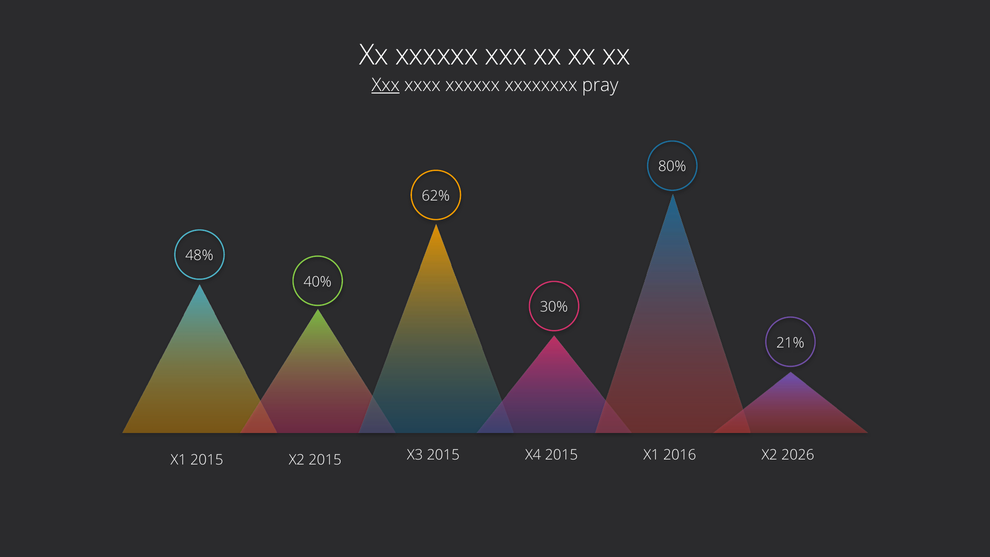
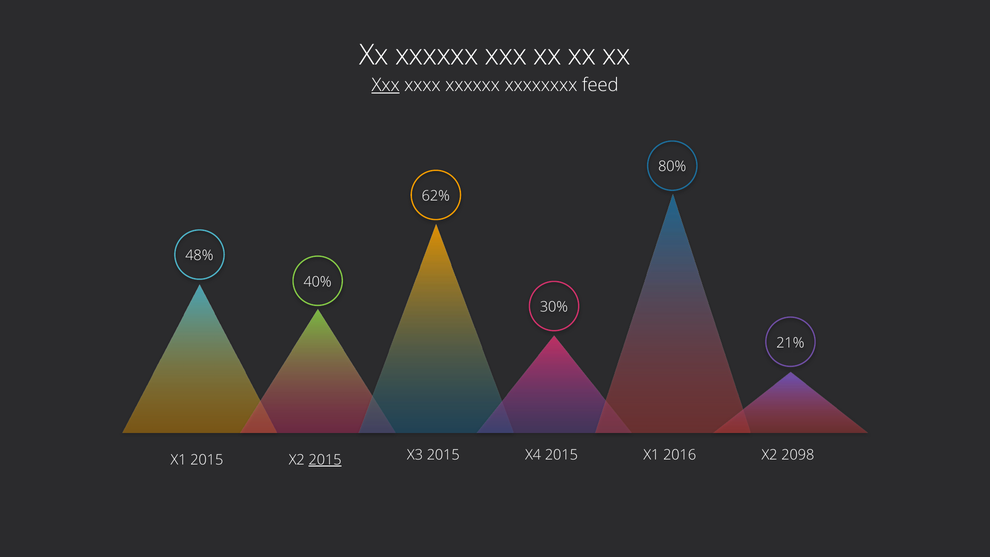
pray: pray -> feed
2015 at (325, 460) underline: none -> present
2026: 2026 -> 2098
